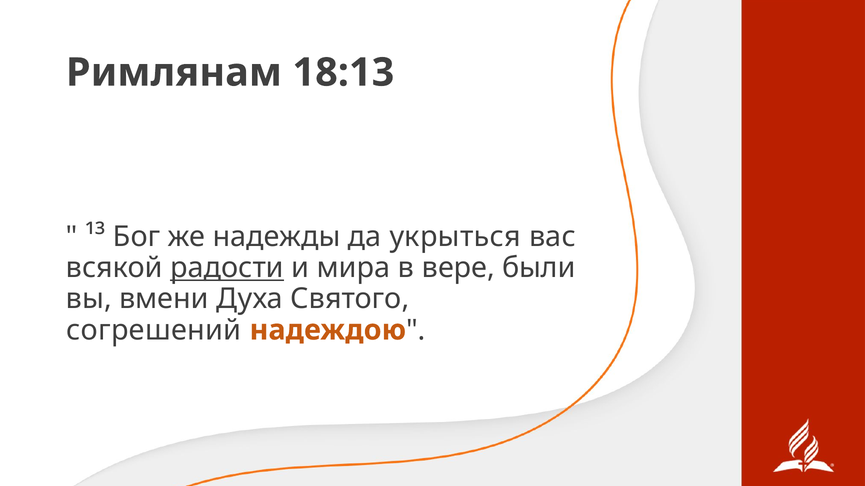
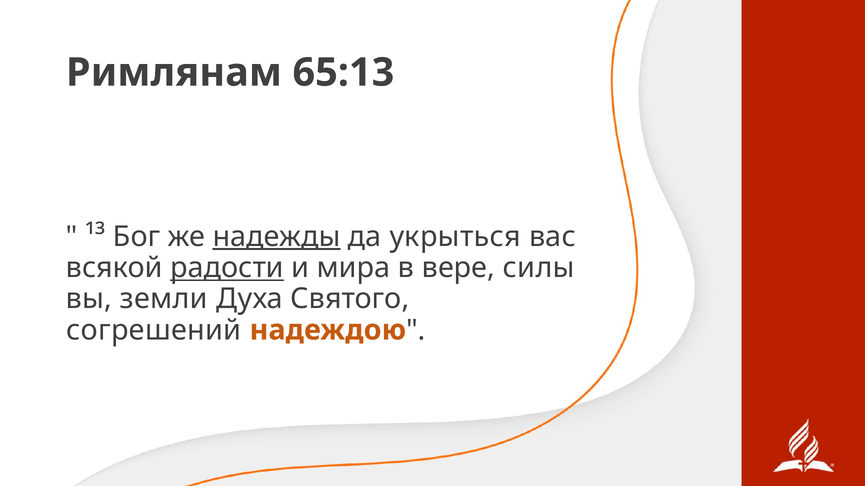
18:13: 18:13 -> 65:13
надежды underline: none -> present
были: были -> силы
вмени: вмени -> земли
